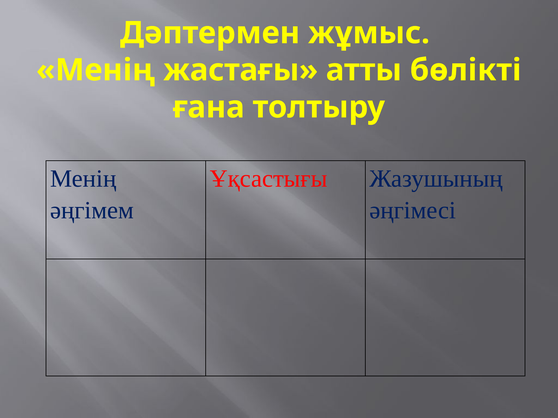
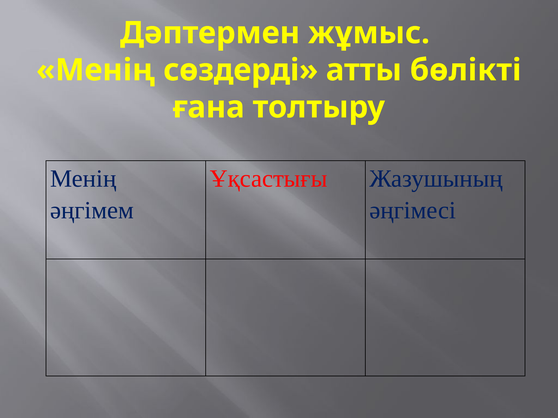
жастағы: жастағы -> сөздерді
